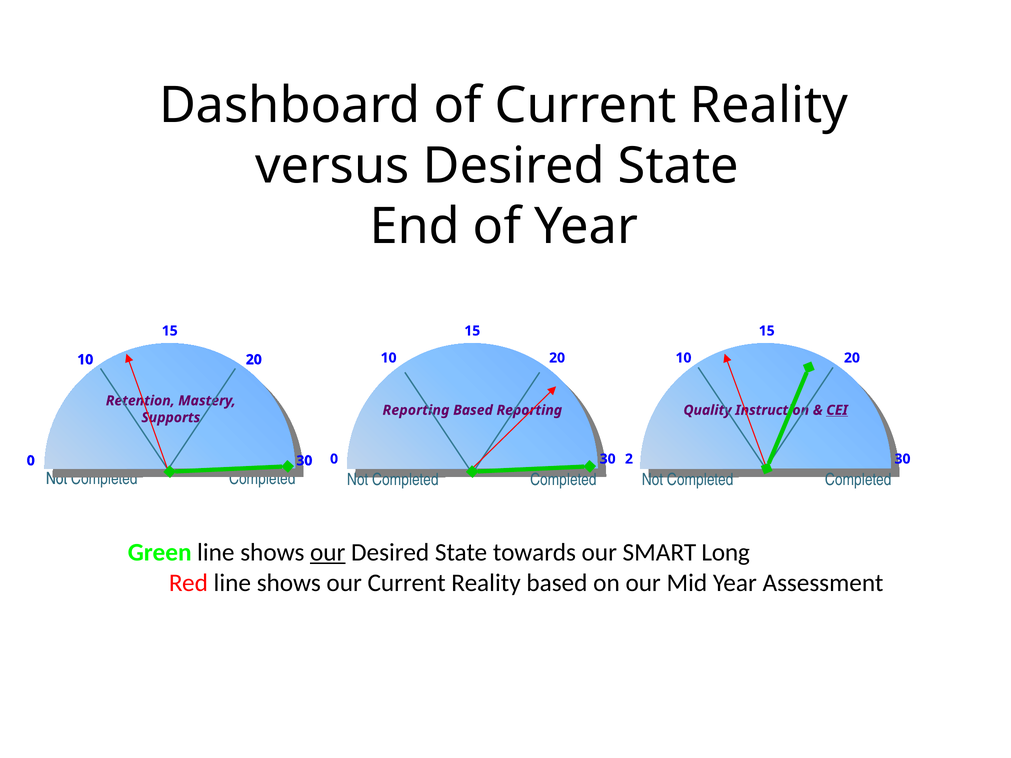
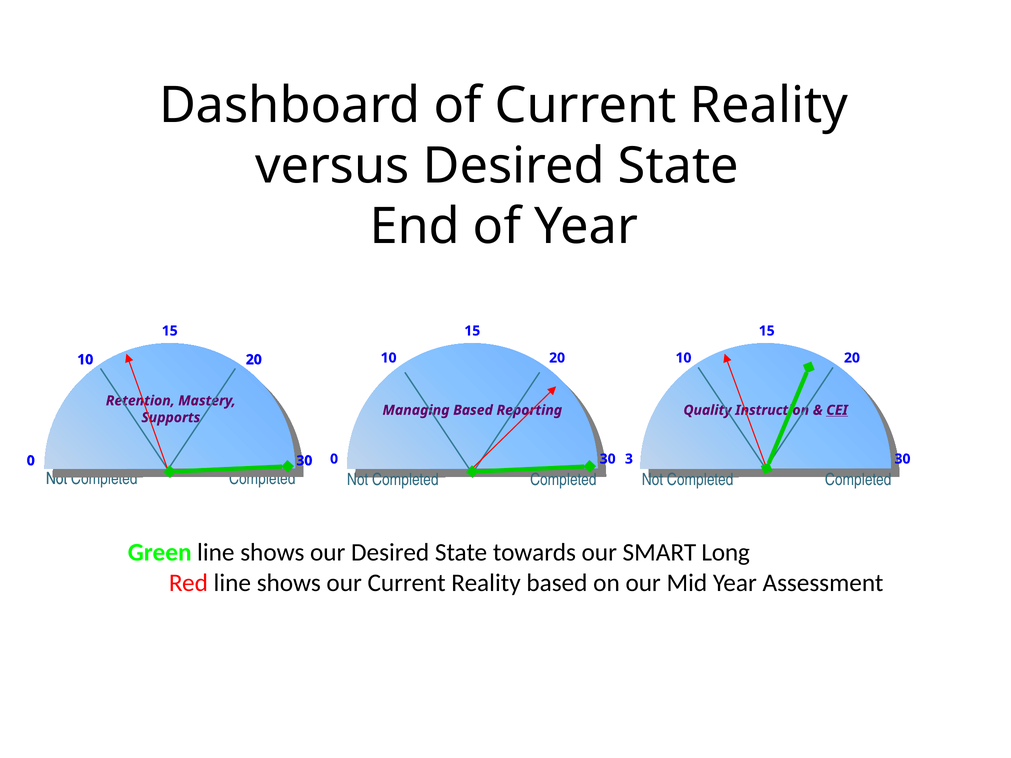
Reporting at (416, 410): Reporting -> Managing
2: 2 -> 3
our at (328, 553) underline: present -> none
